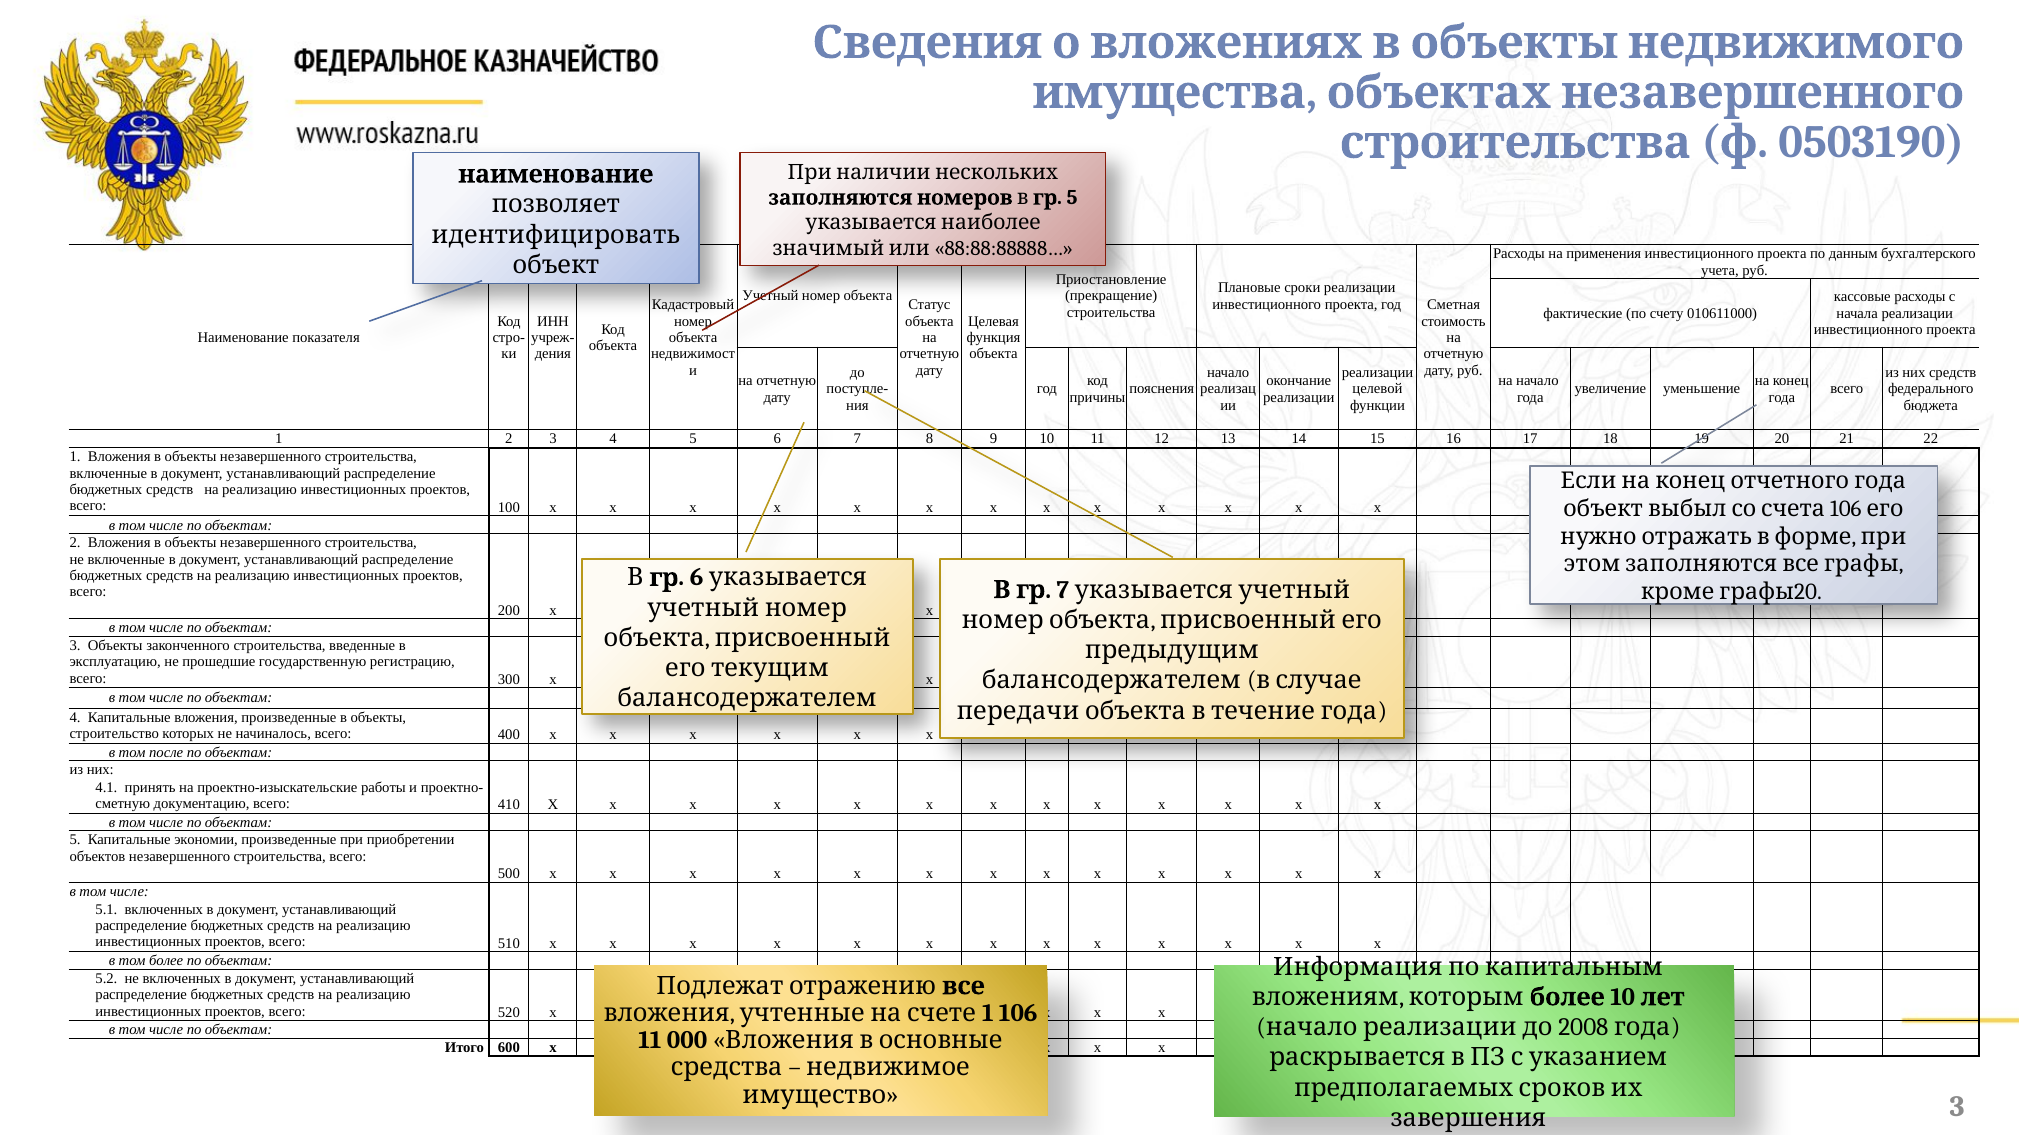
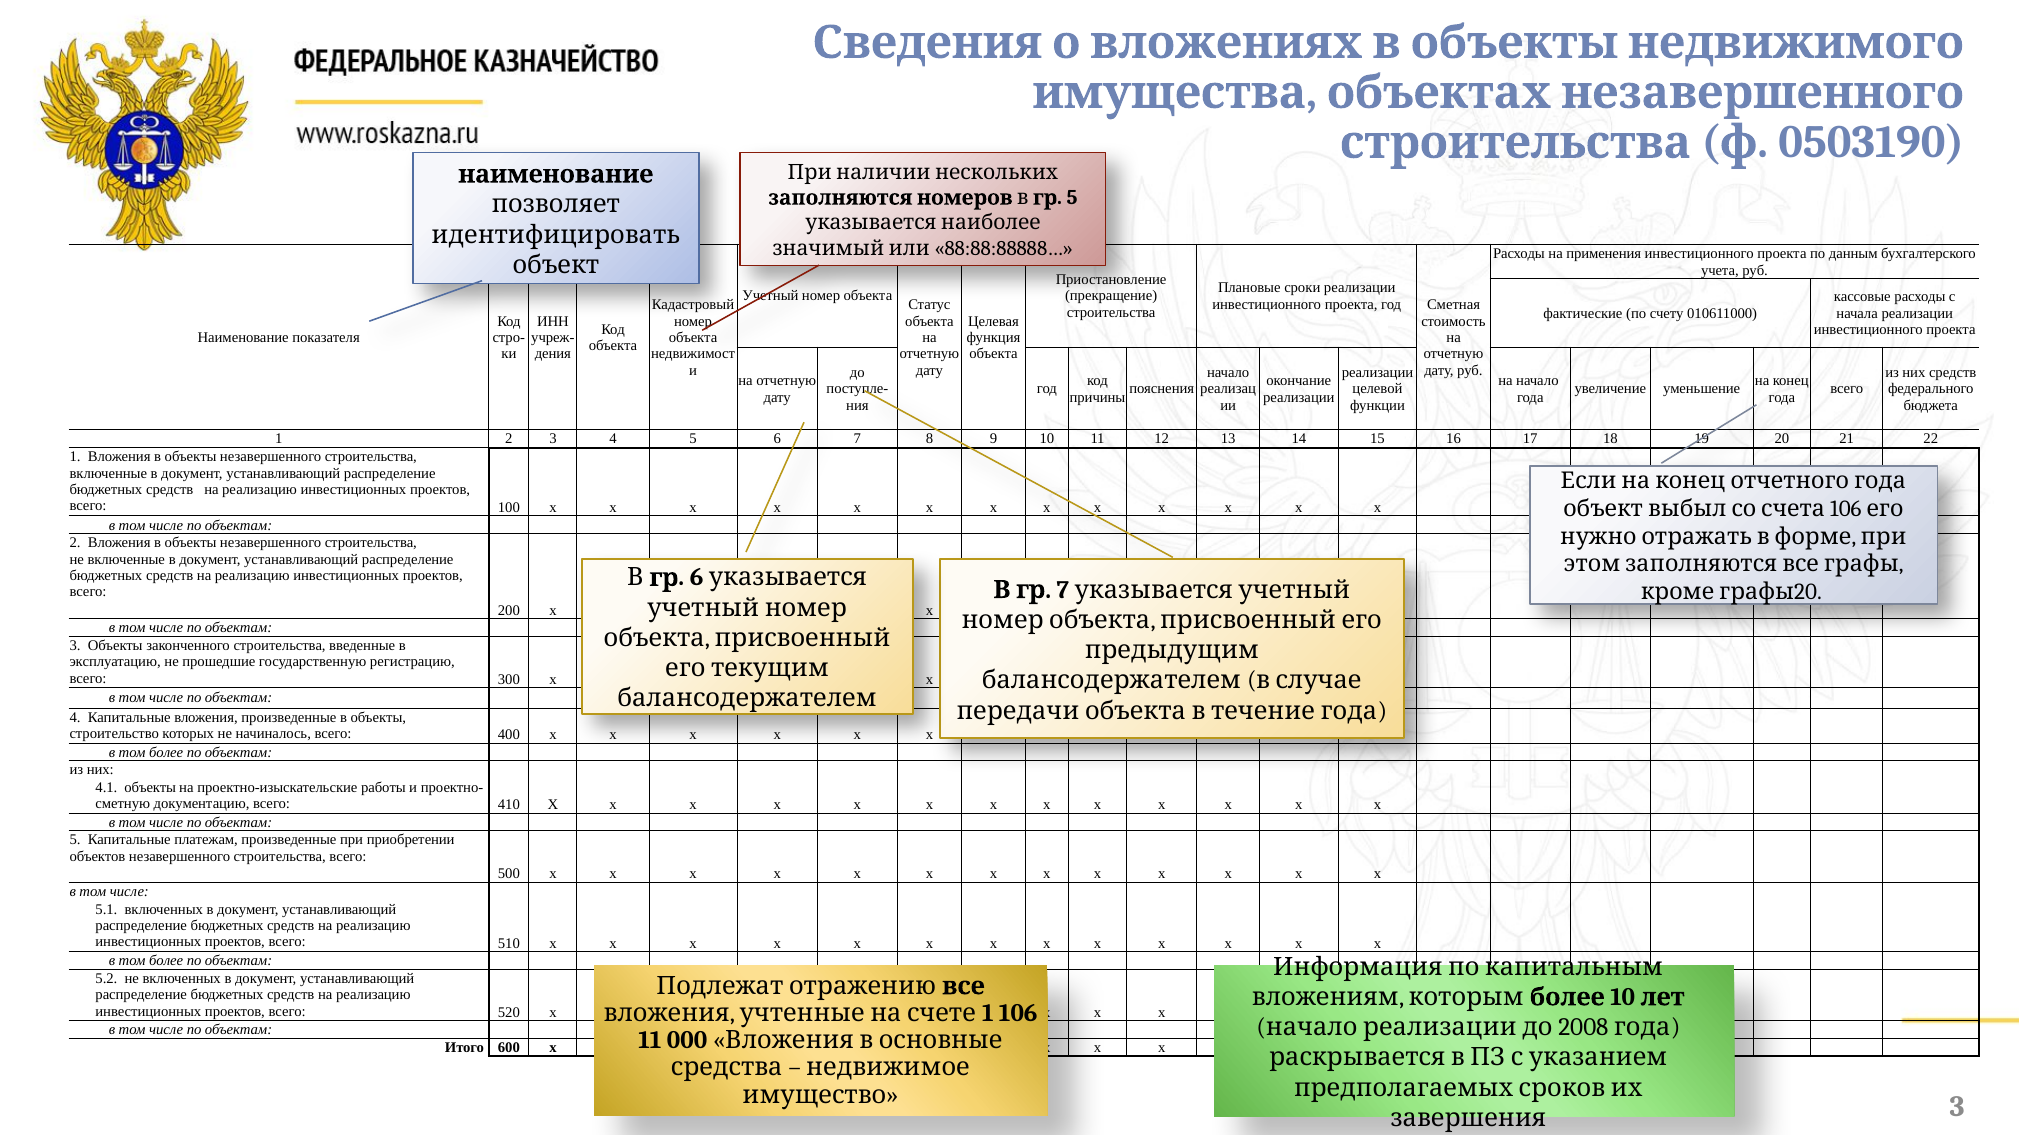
после at (166, 753): после -> более
4.1 принять: принять -> объекты
экономии: экономии -> платежам
